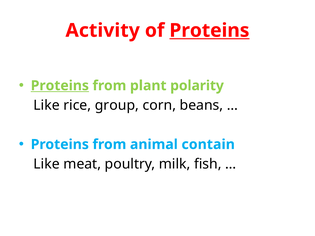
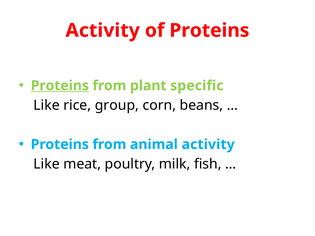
Proteins at (209, 30) underline: present -> none
polarity: polarity -> specific
animal contain: contain -> activity
